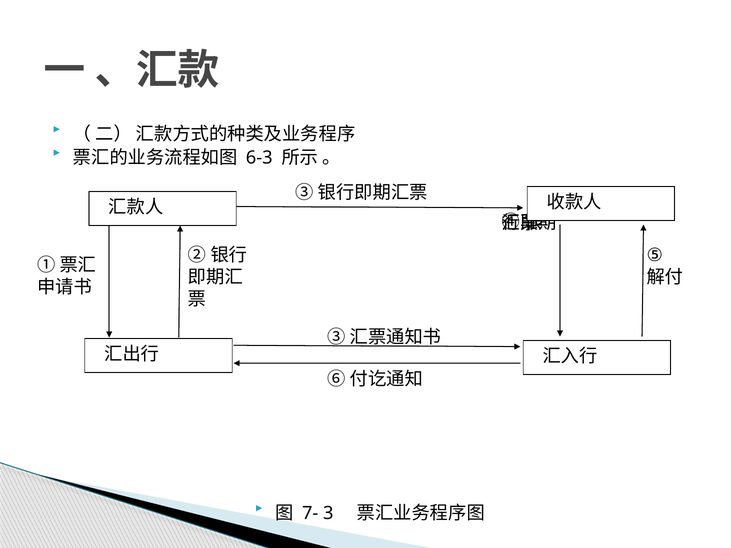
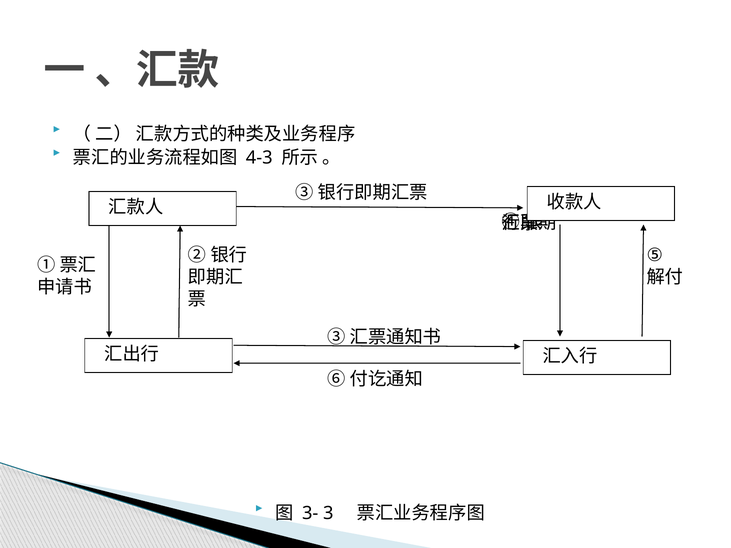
6-3: 6-3 -> 4-3
7-: 7- -> 3-
